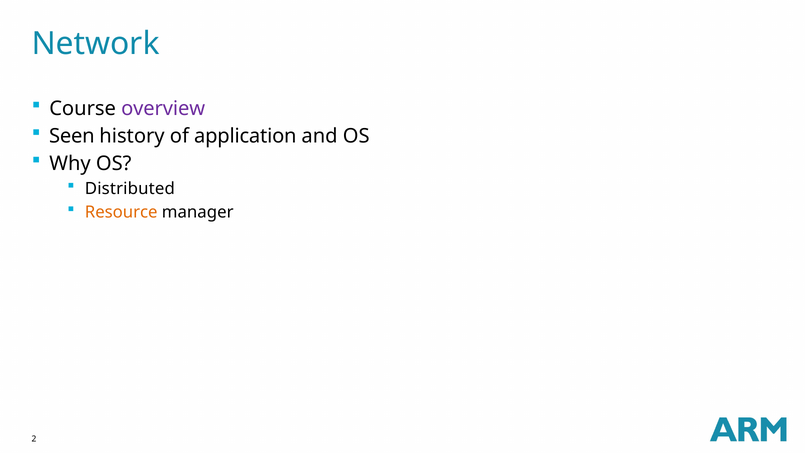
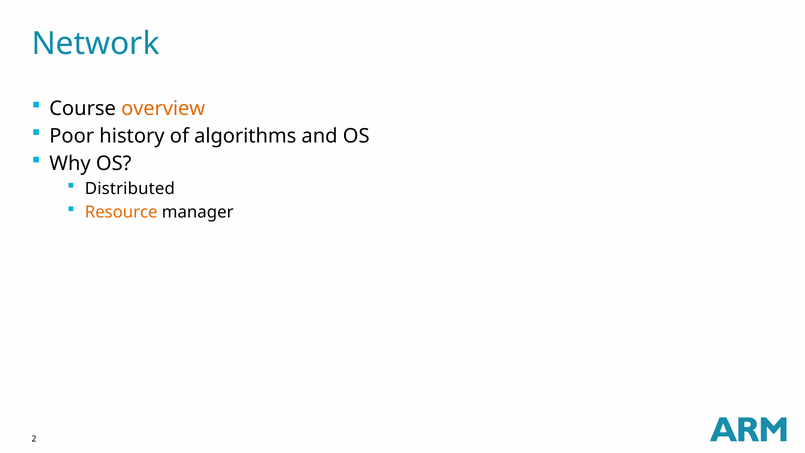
overview colour: purple -> orange
Seen: Seen -> Poor
application: application -> algorithms
